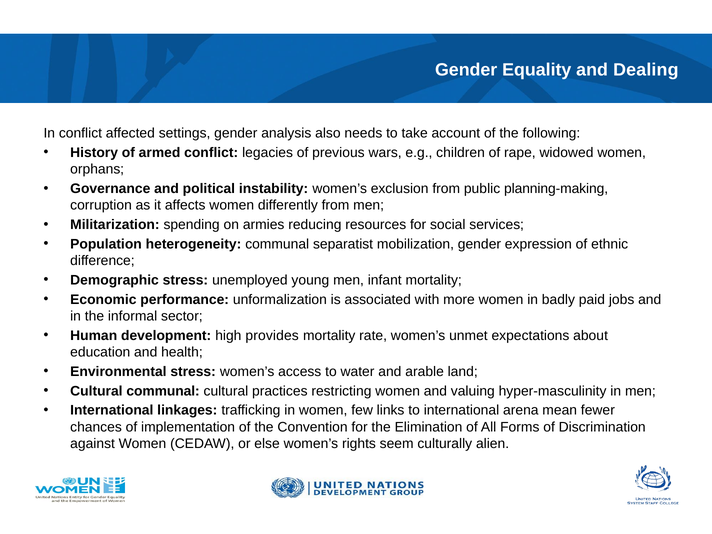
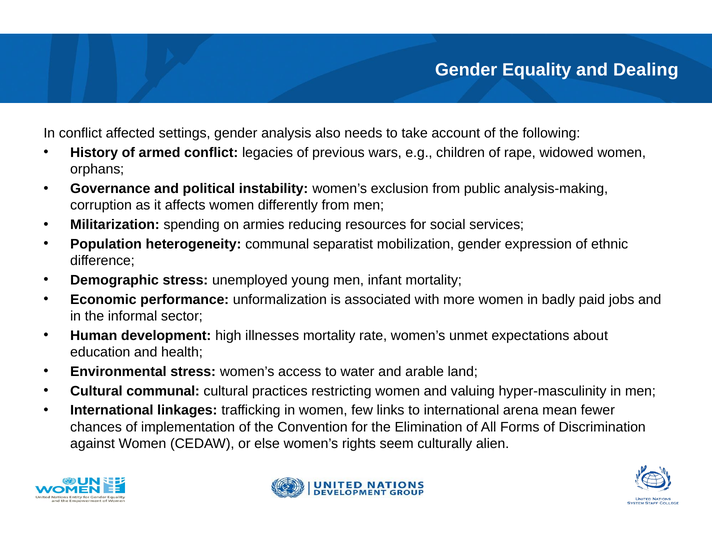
planning-making: planning-making -> analysis-making
provides: provides -> illnesses
